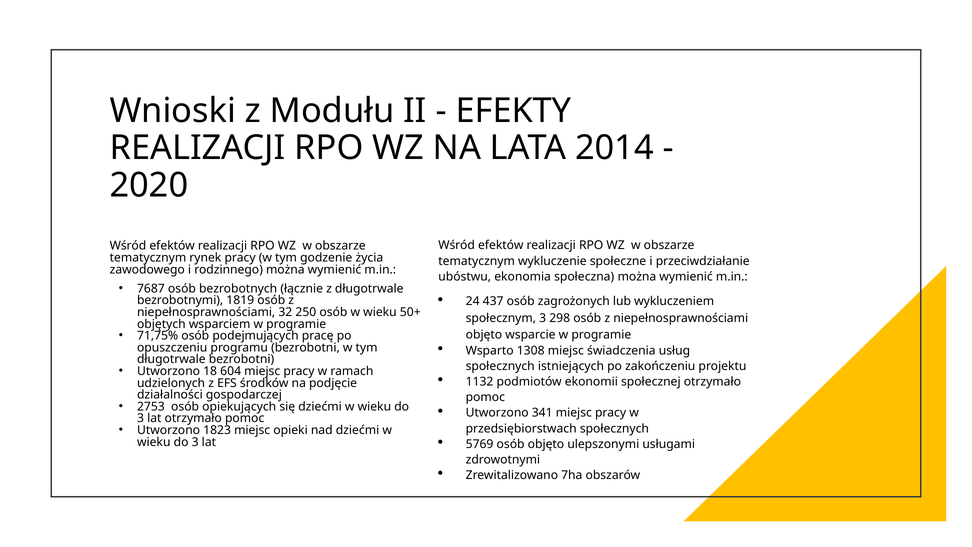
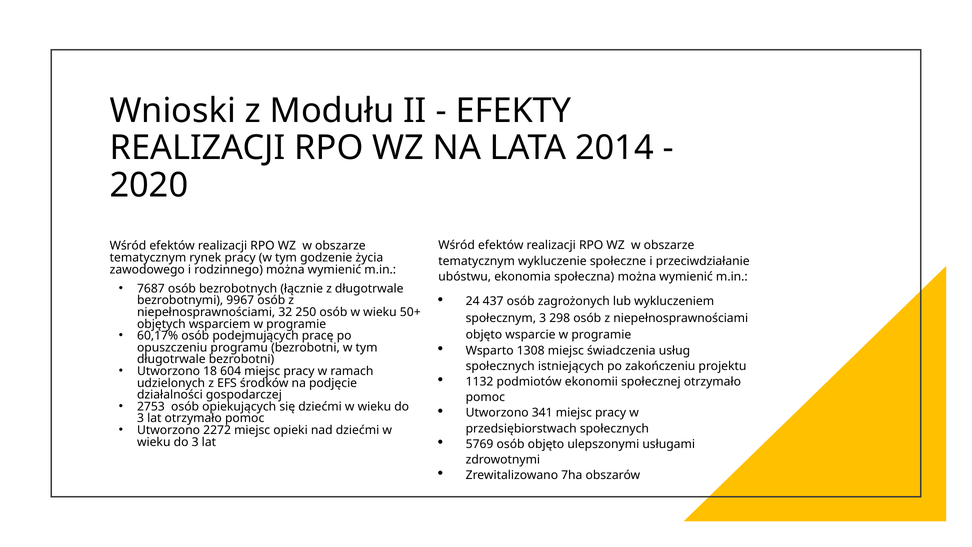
1819: 1819 -> 9967
71,75%: 71,75% -> 60,17%
1823: 1823 -> 2272
